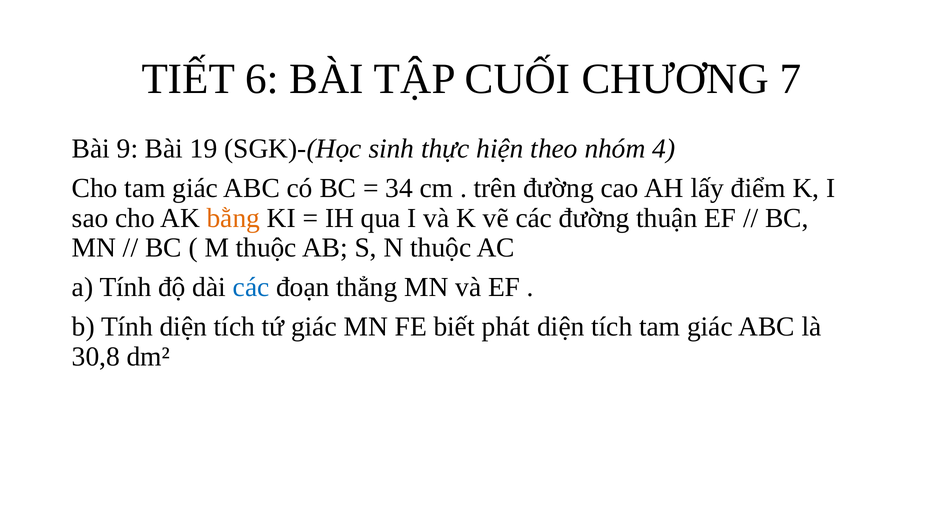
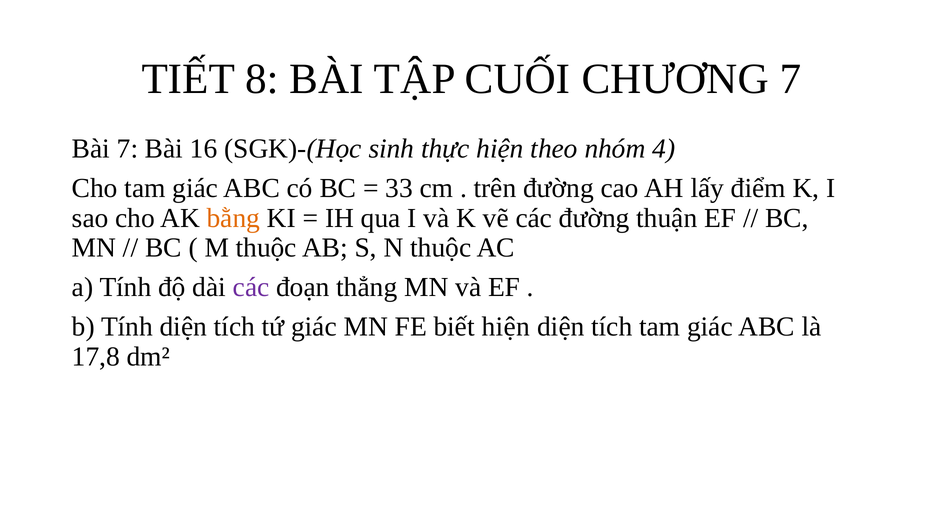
6: 6 -> 8
Bài 9: 9 -> 7
19: 19 -> 16
34: 34 -> 33
các at (251, 287) colour: blue -> purple
biết phát: phát -> hiện
30,8: 30,8 -> 17,8
